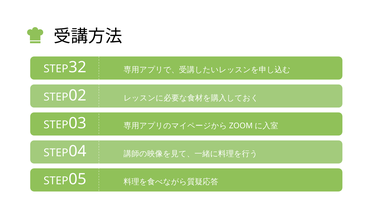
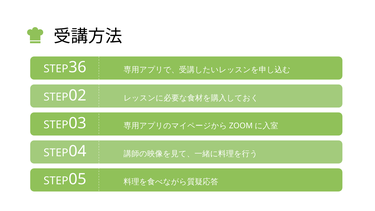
32: 32 -> 36
